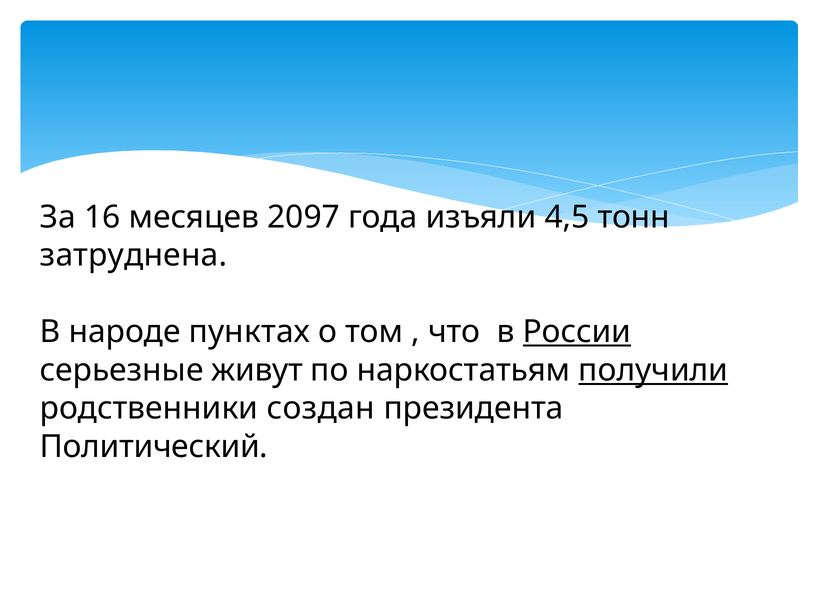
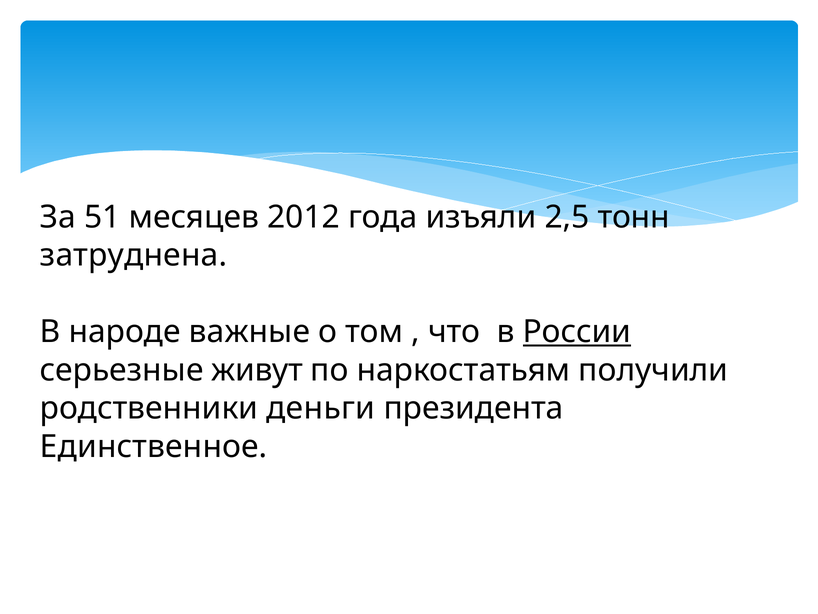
16: 16 -> 51
2097: 2097 -> 2012
4,5: 4,5 -> 2,5
пунктах: пунктах -> важные
получили underline: present -> none
создан: создан -> деньги
Политический: Политический -> Единственное
